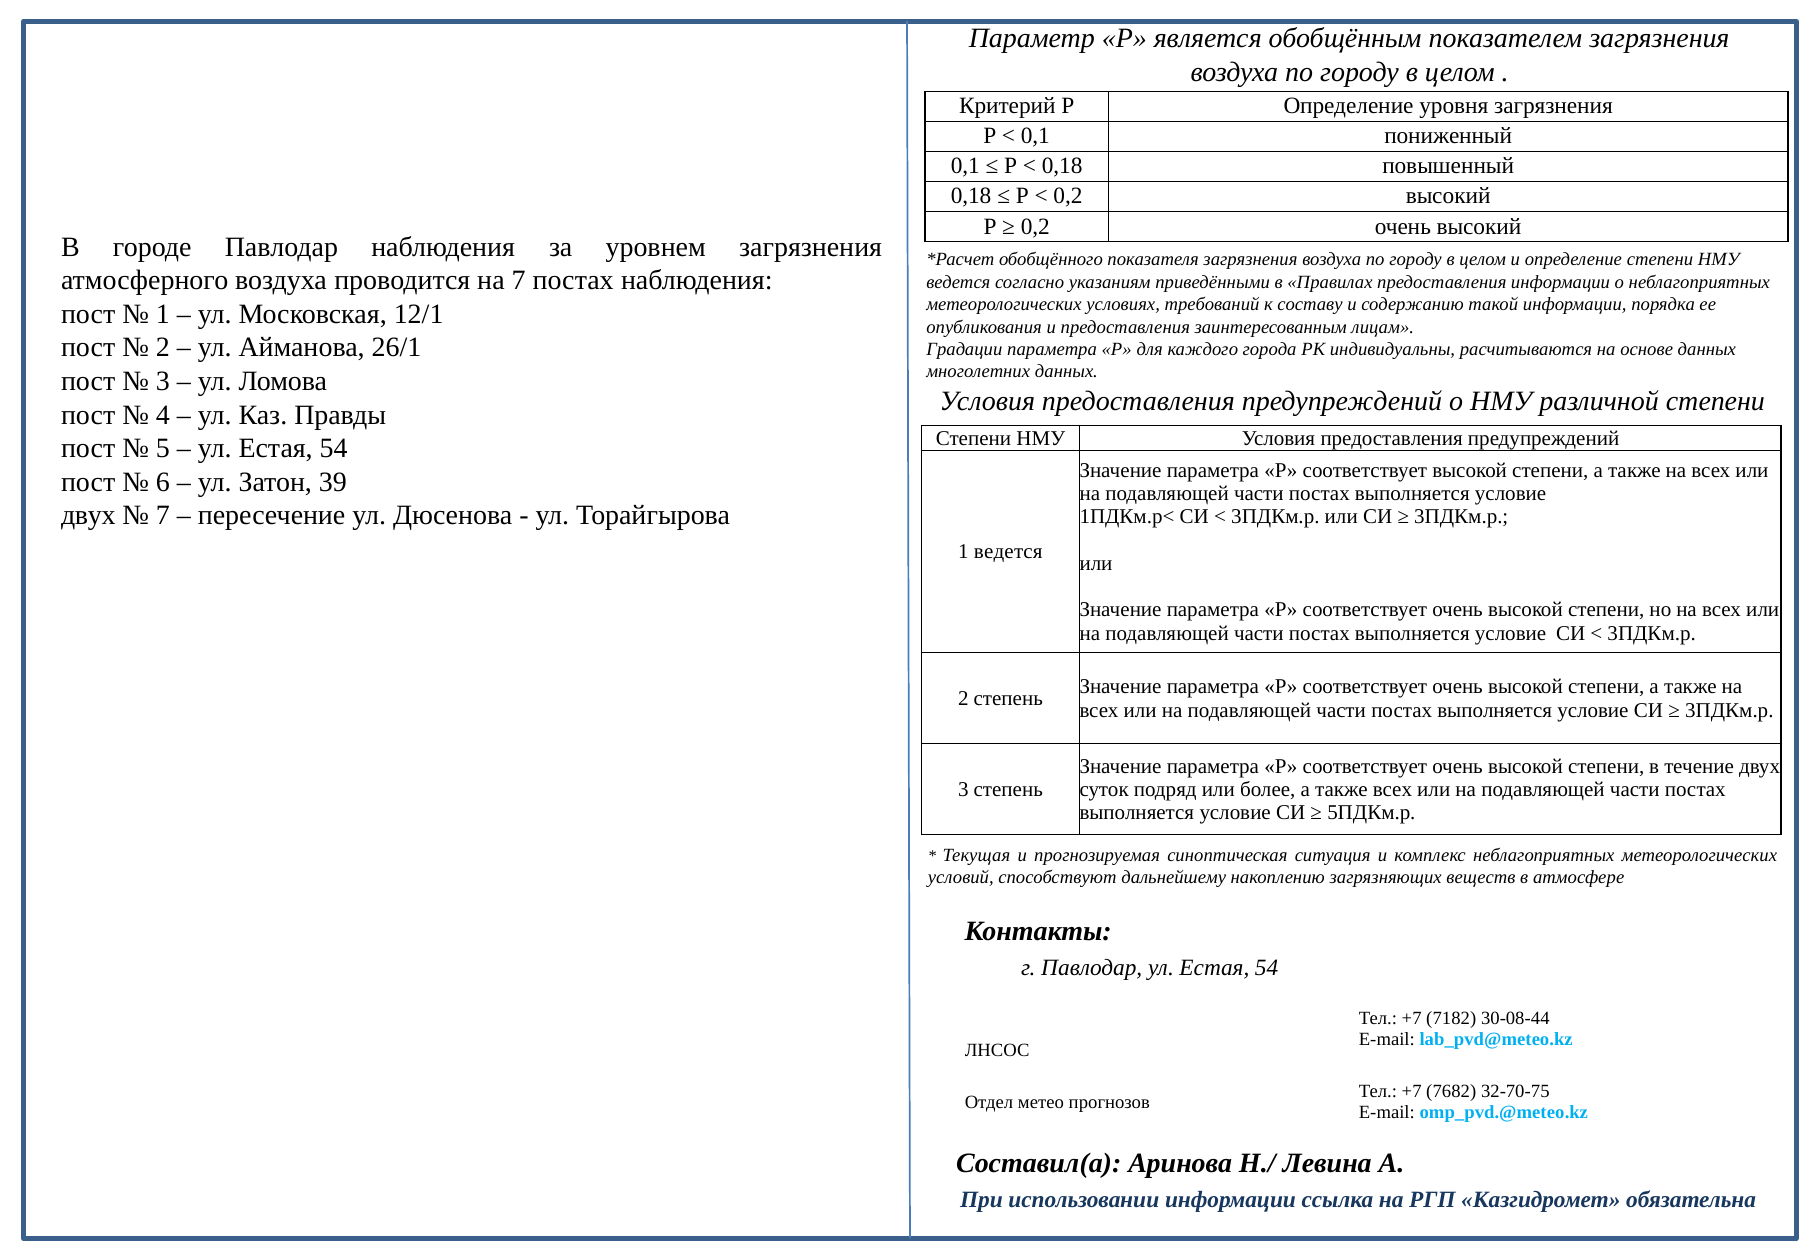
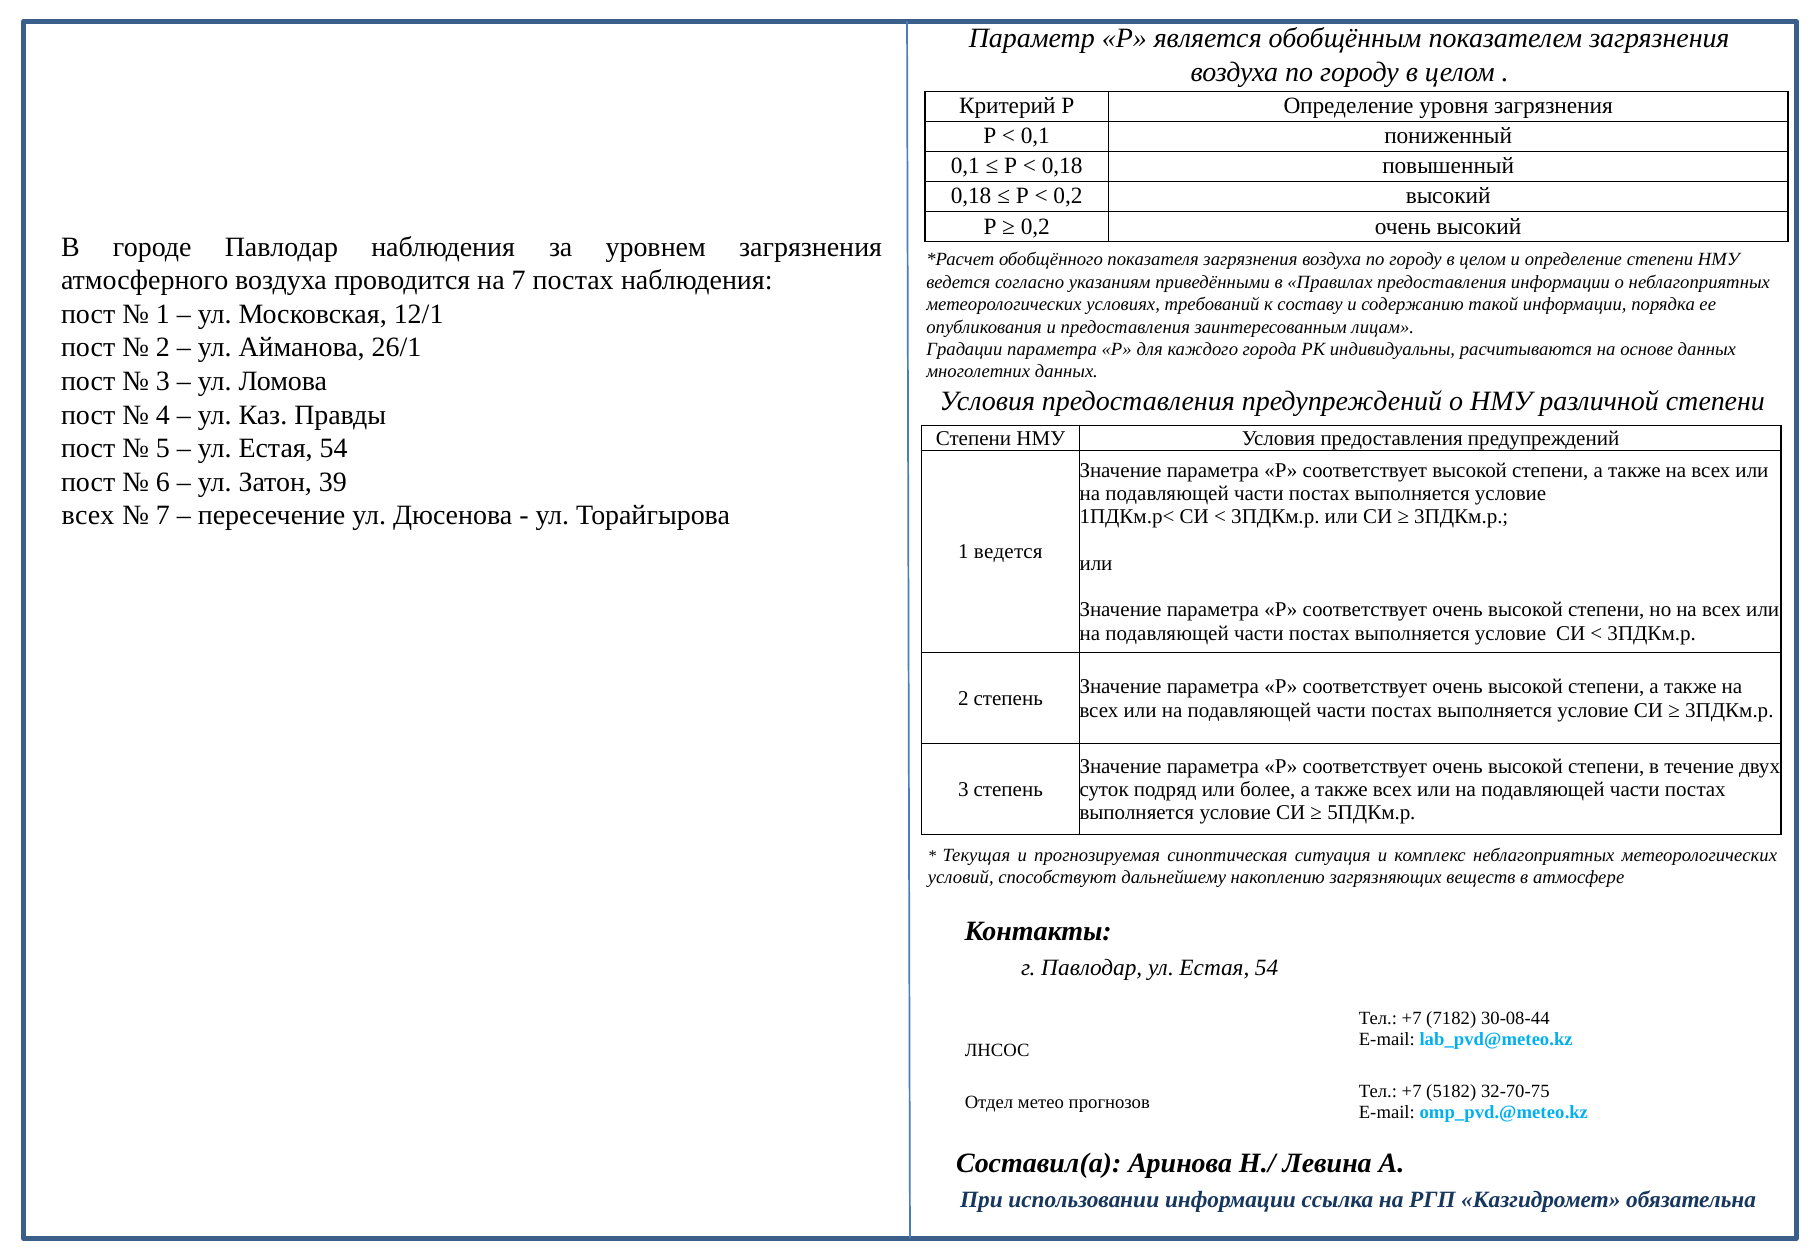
двух at (88, 516): двух -> всех
7682: 7682 -> 5182
